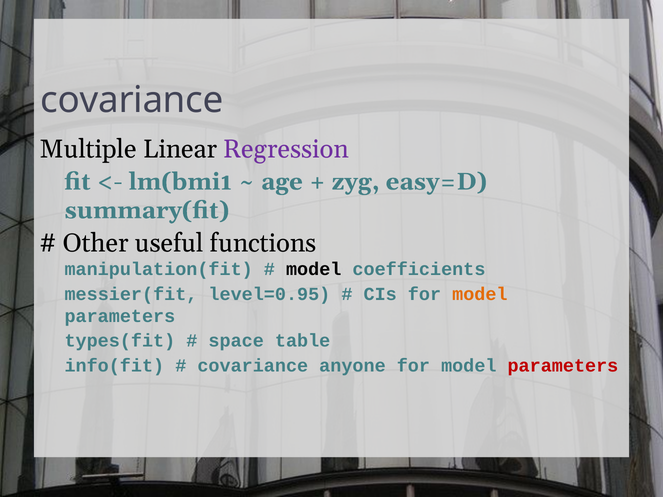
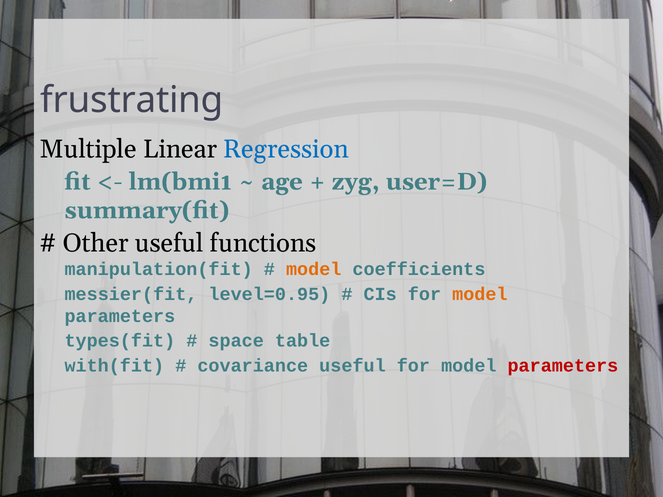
covariance at (132, 100): covariance -> frustrating
Regression colour: purple -> blue
easy=D: easy=D -> user=D
model at (314, 269) colour: black -> orange
info(fit: info(fit -> with(fit
covariance anyone: anyone -> useful
